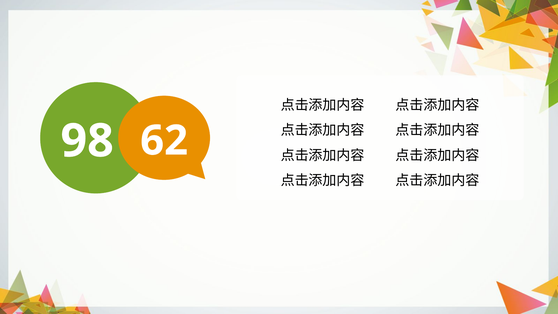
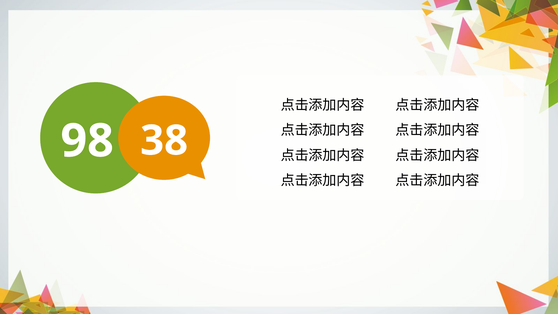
62: 62 -> 38
